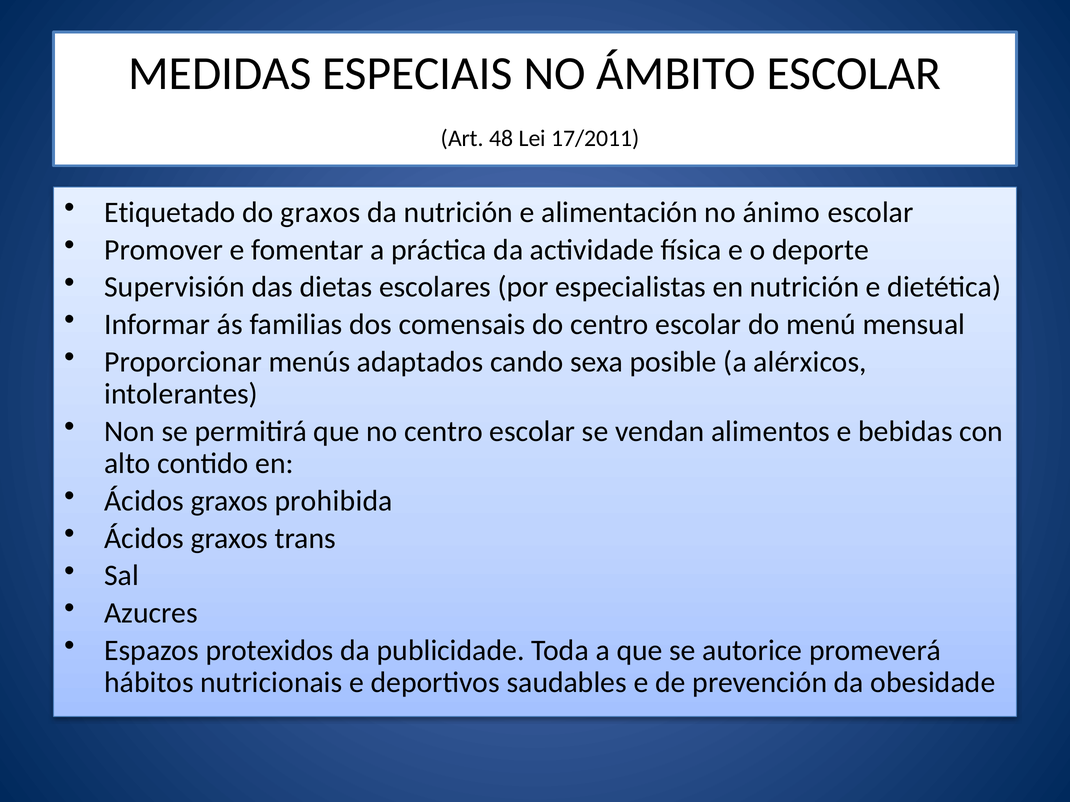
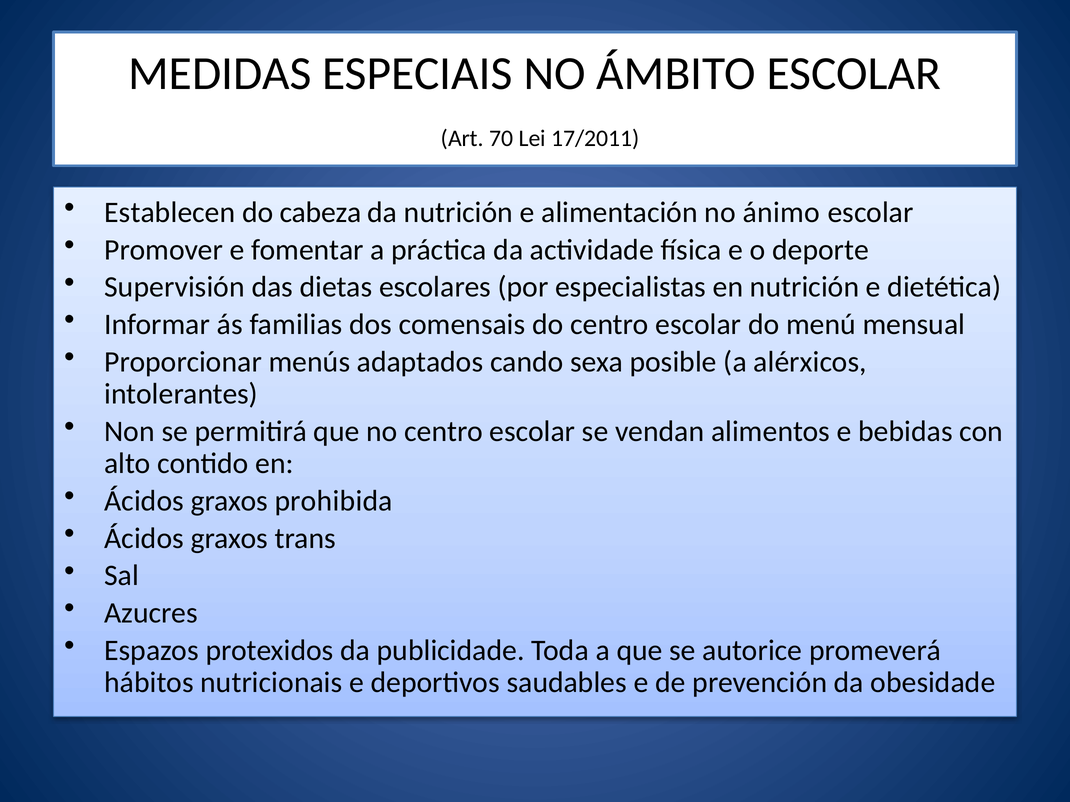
48: 48 -> 70
Etiquetado: Etiquetado -> Establecen
do graxos: graxos -> cabeza
